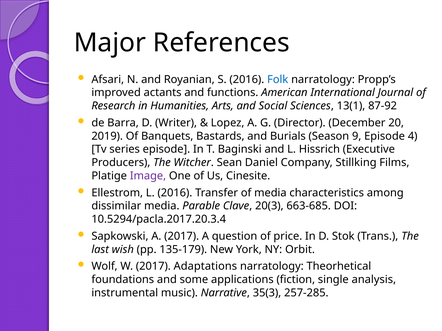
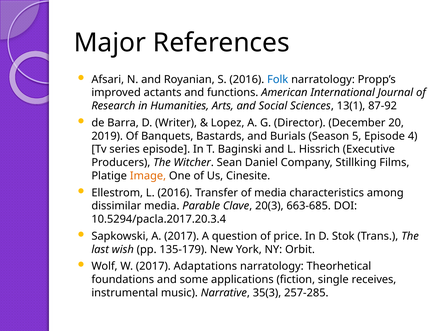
9: 9 -> 5
Image colour: purple -> orange
analysis: analysis -> receives
